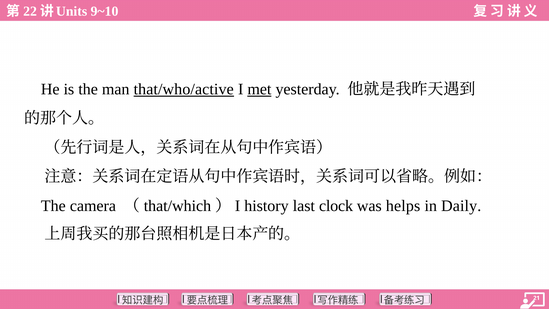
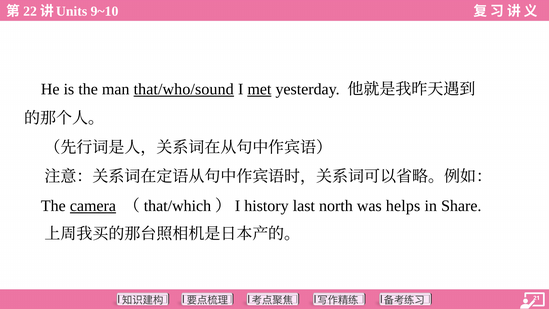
that/who/active: that/who/active -> that/who/sound
camera underline: none -> present
clock: clock -> north
Daily: Daily -> Share
